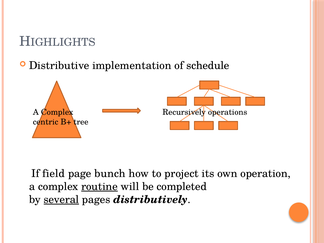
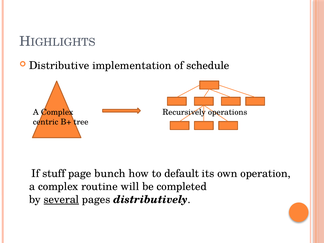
field: field -> stuff
project: project -> default
routine underline: present -> none
